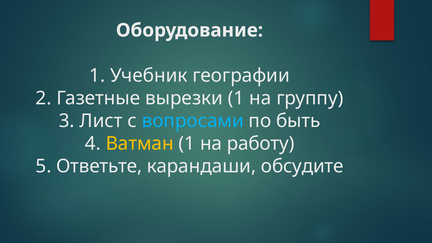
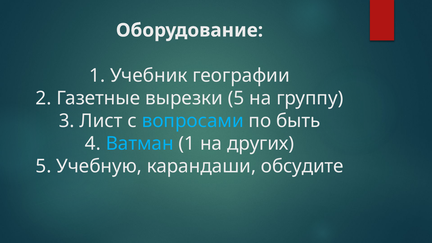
вырезки 1: 1 -> 5
Ватман colour: yellow -> light blue
работу: работу -> других
Ответьте: Ответьте -> Учебную
